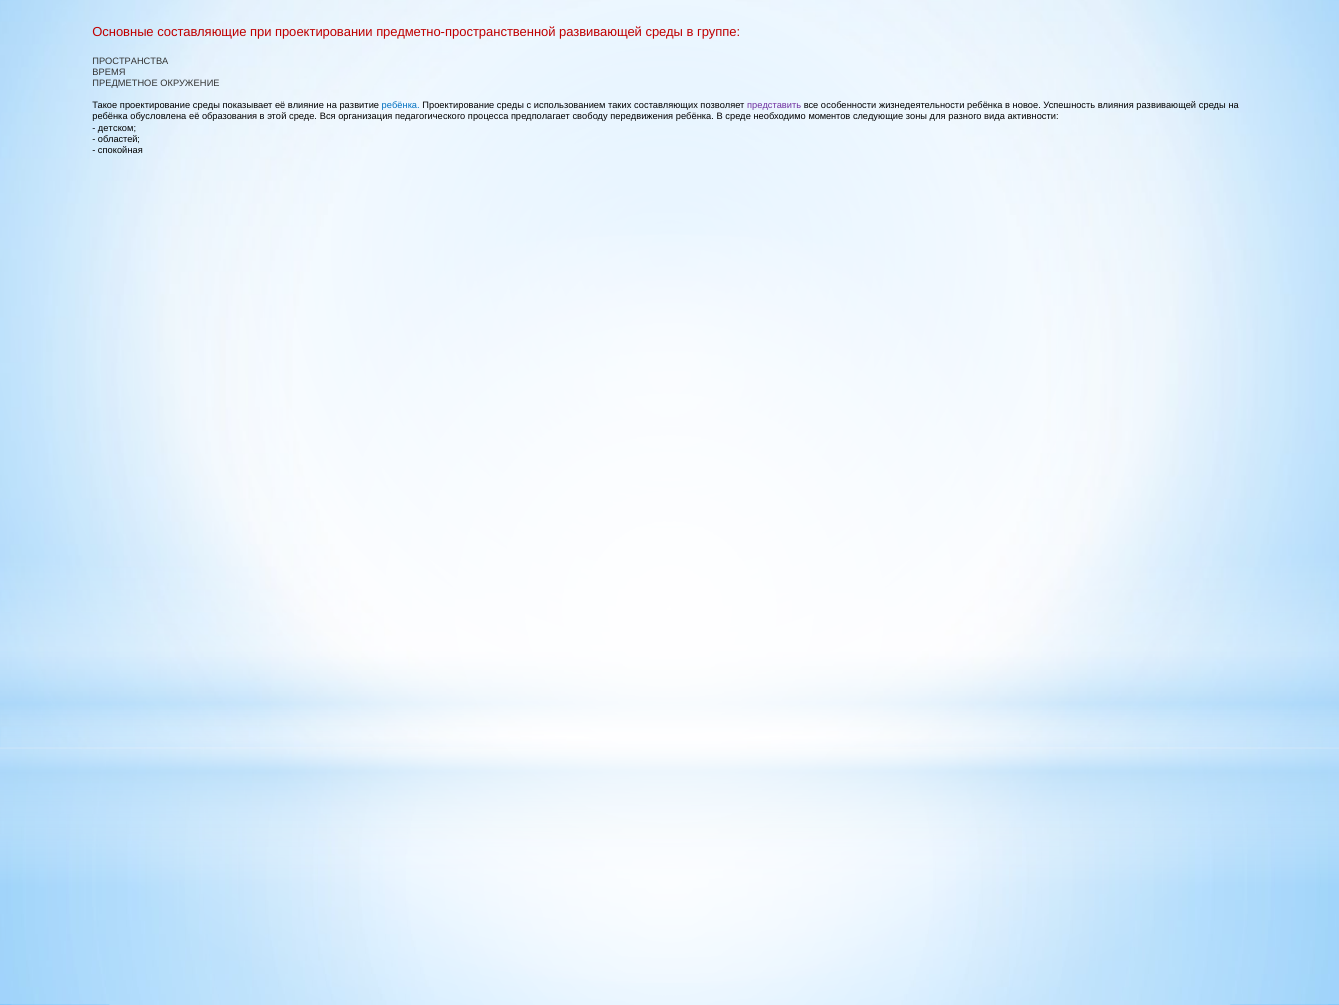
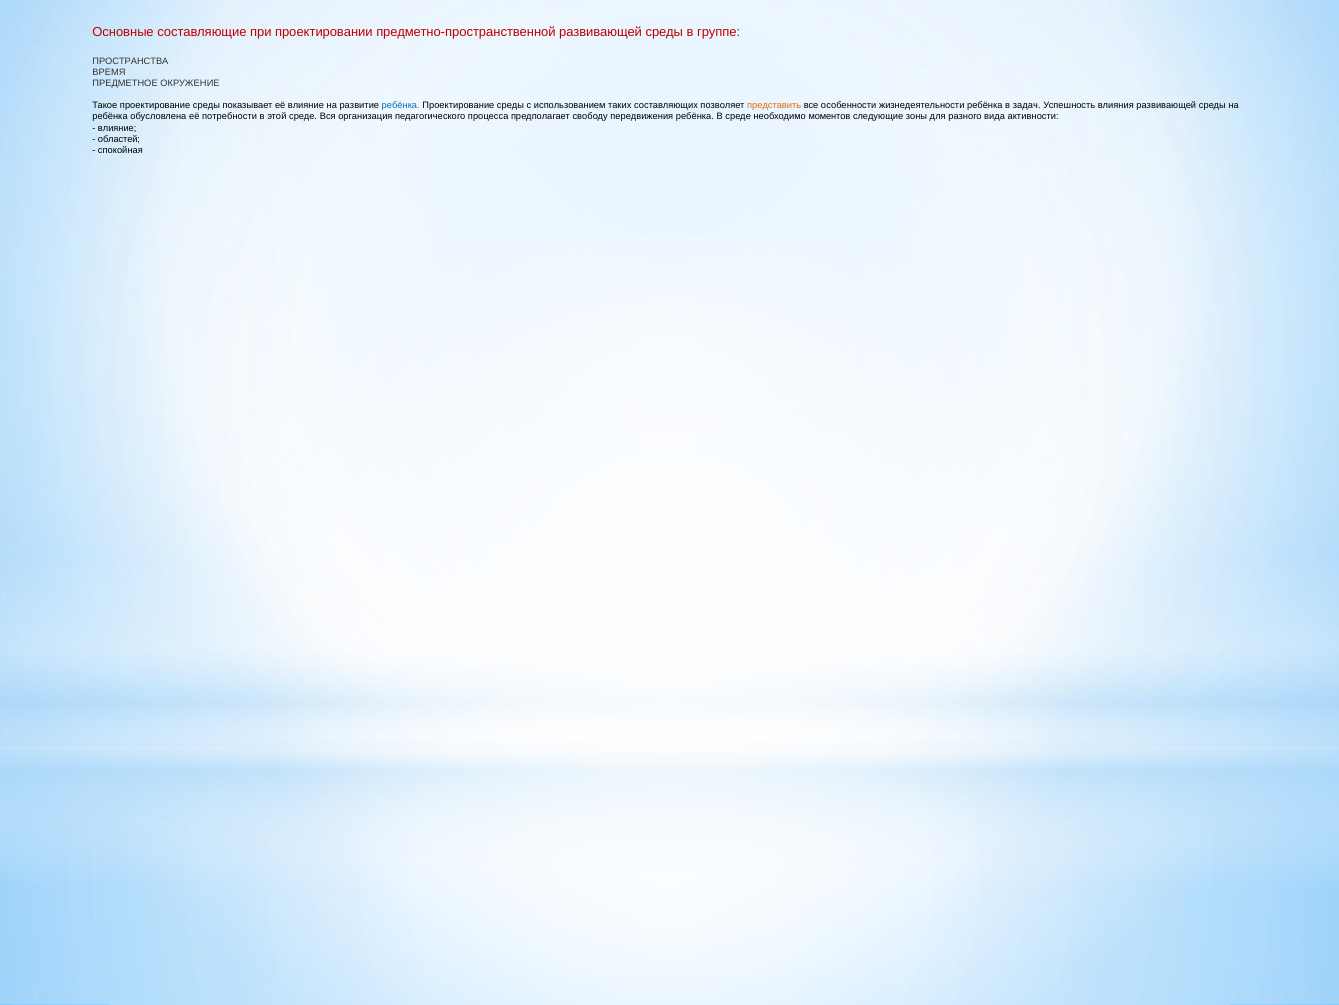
представить colour: purple -> orange
новое: новое -> задач
образования: образования -> потребности
детском at (117, 128): детском -> влияние
